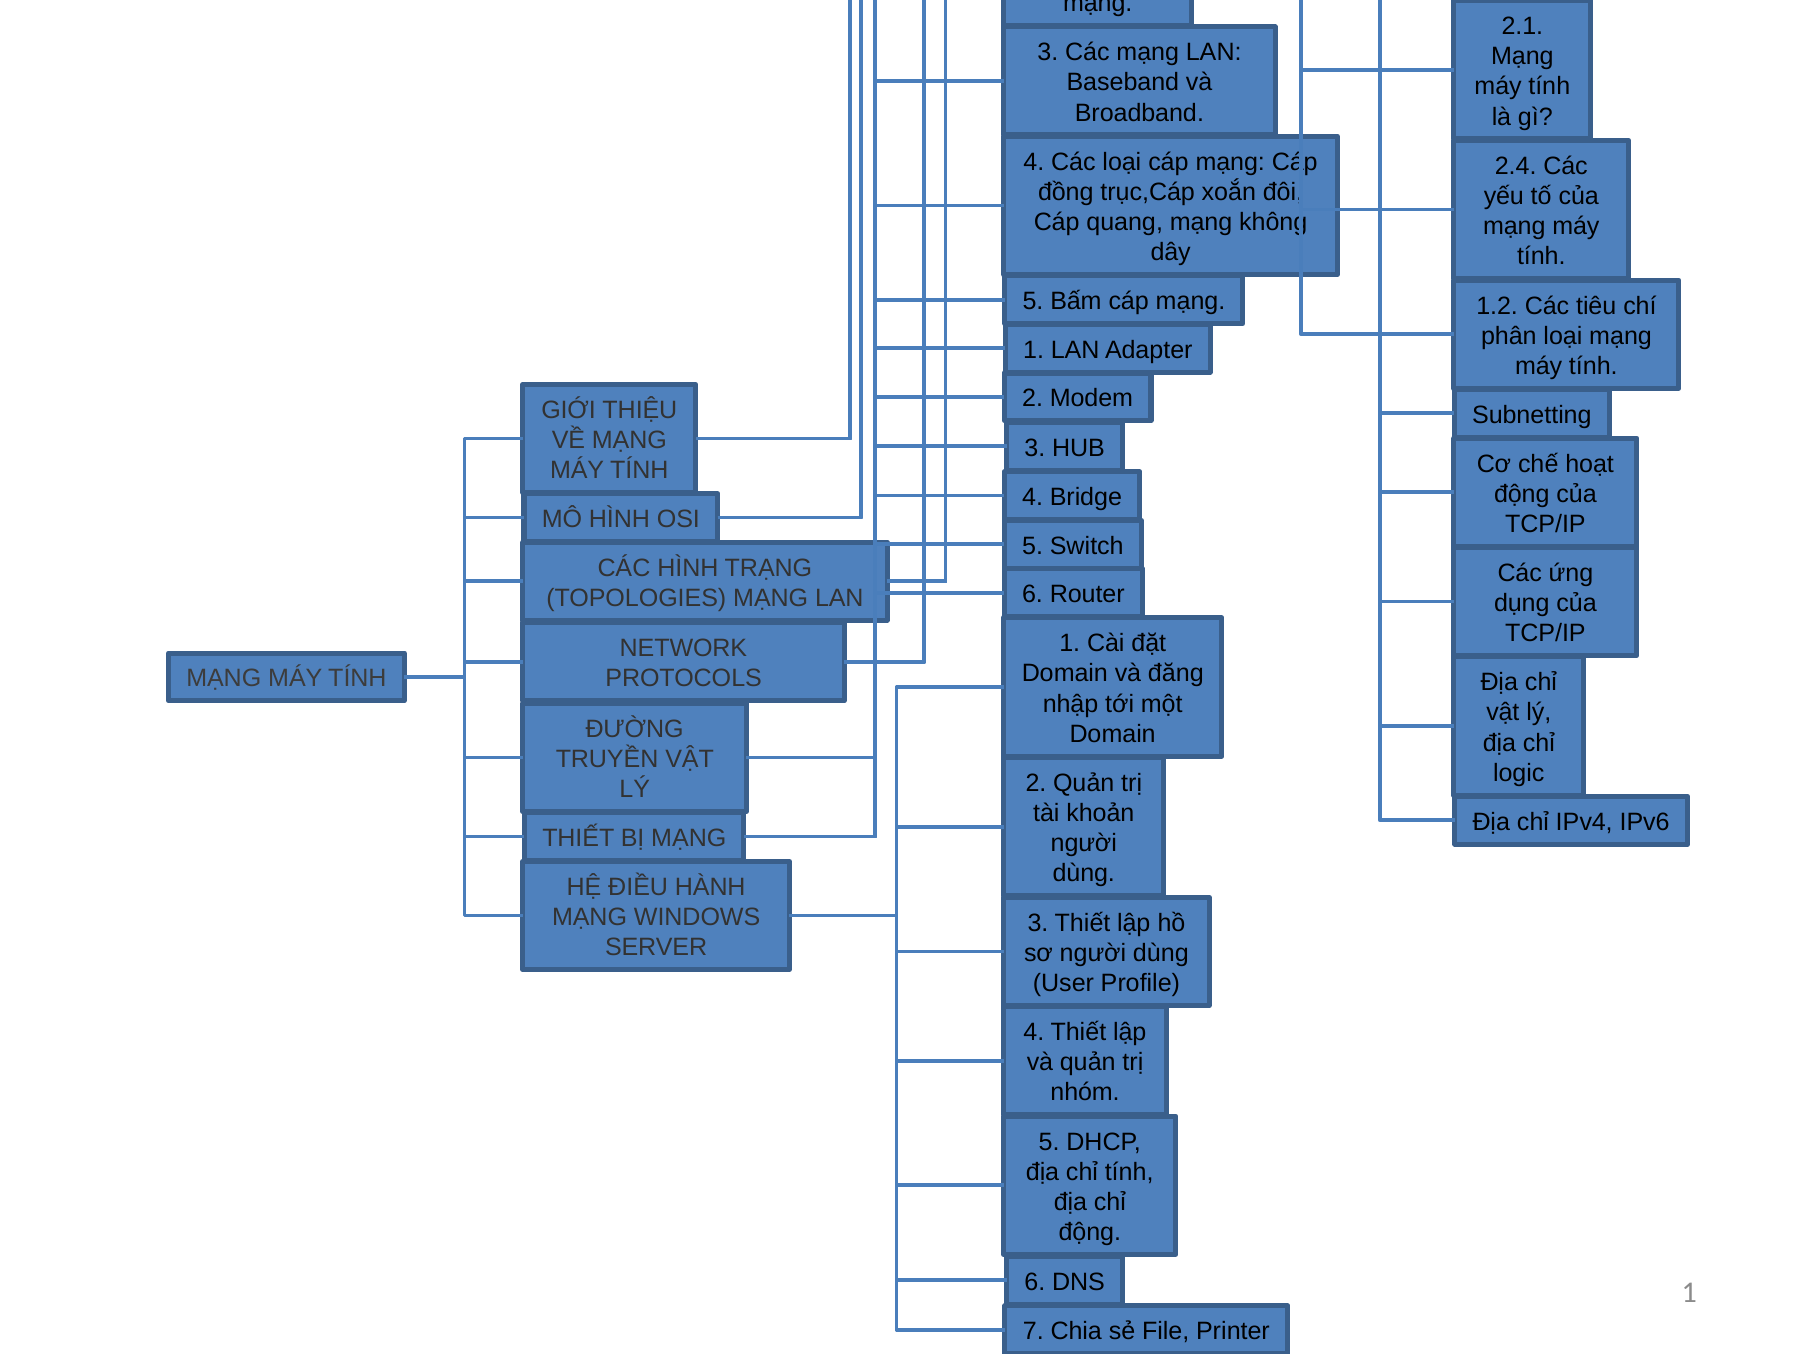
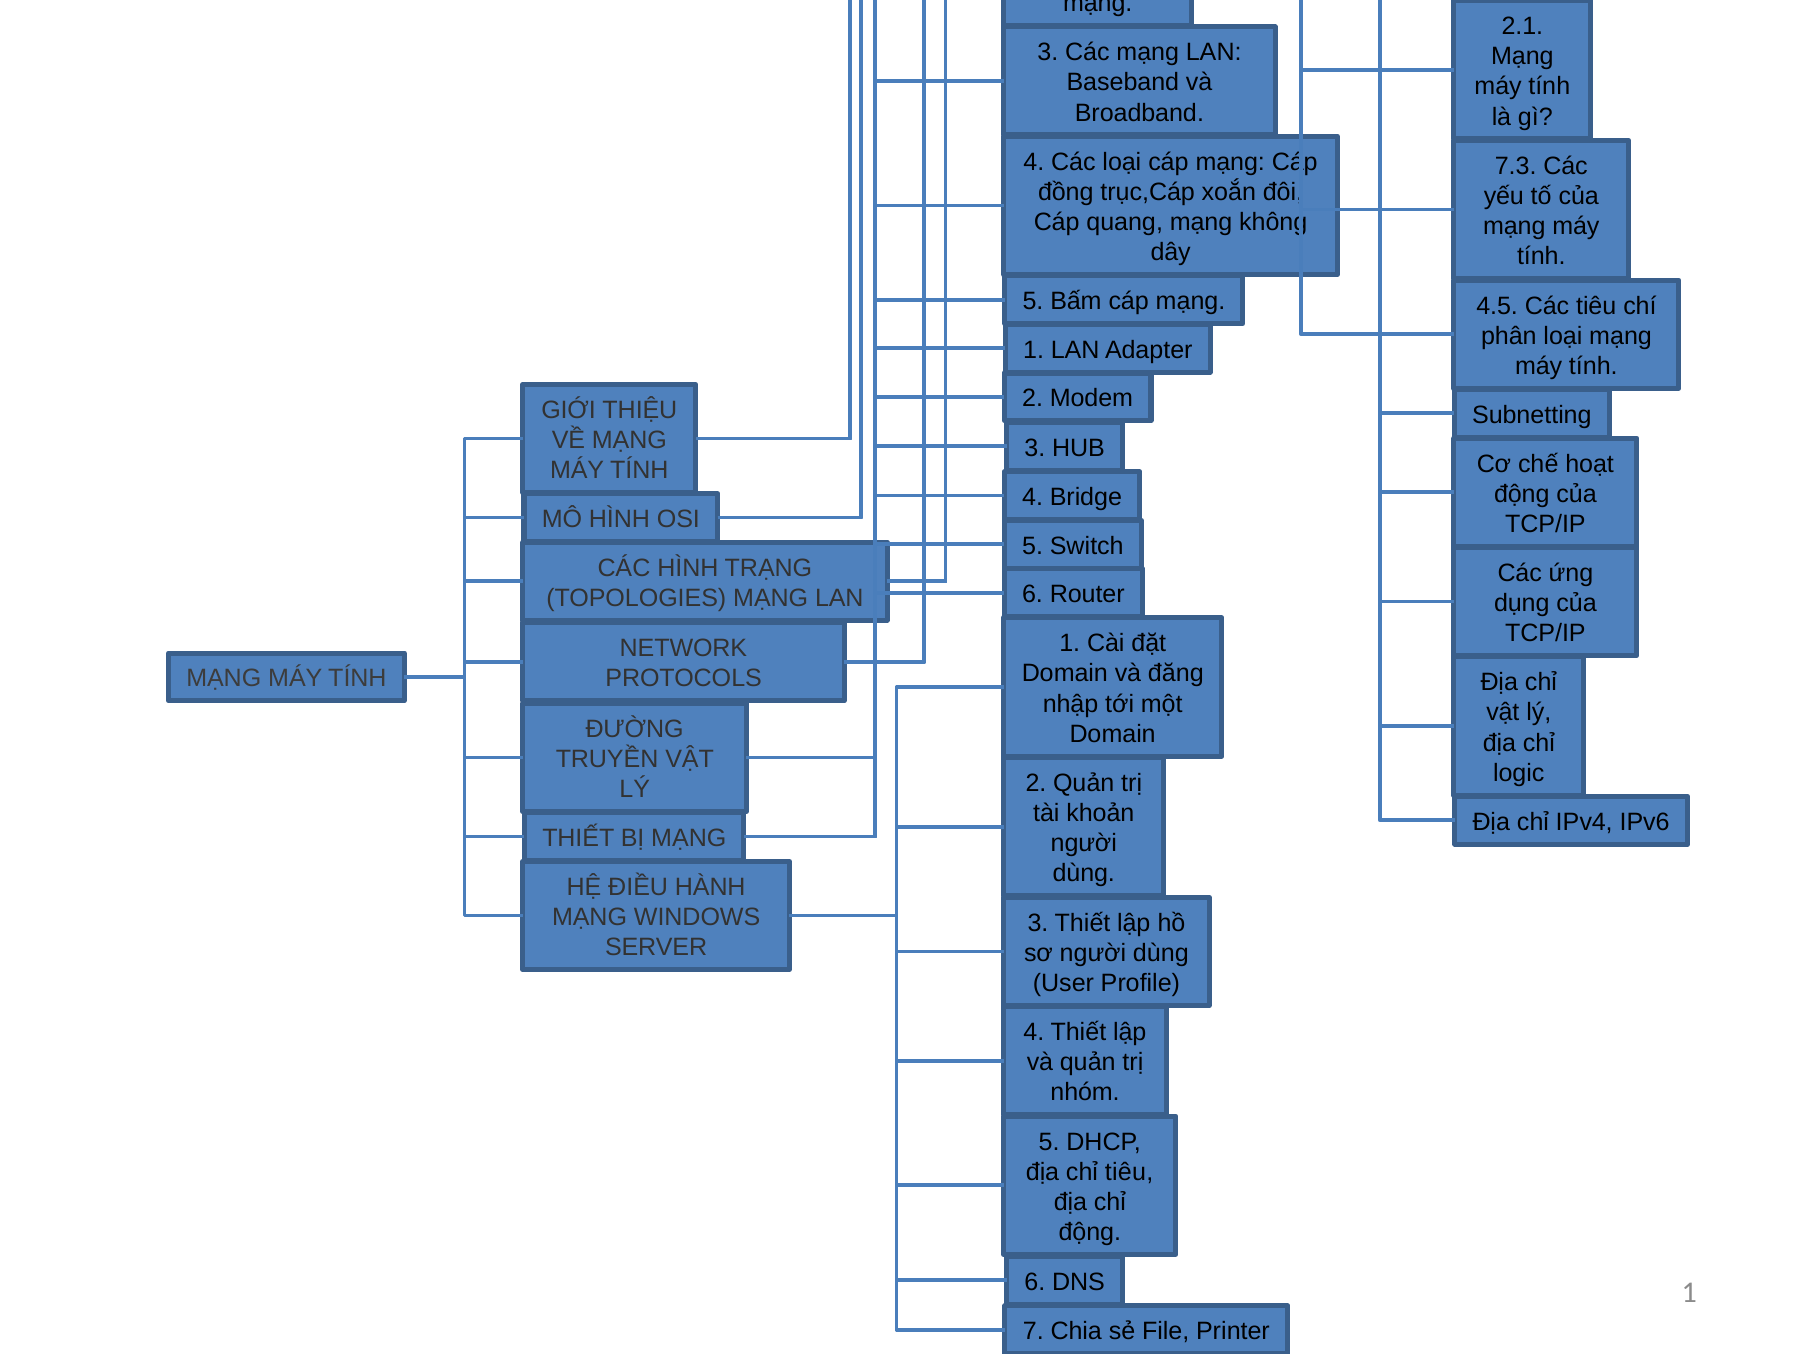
2.4: 2.4 -> 7.3
1.2: 1.2 -> 4.5
chỉ tính: tính -> tiêu
